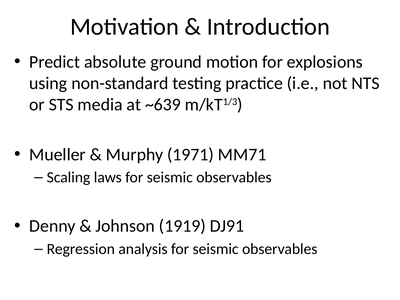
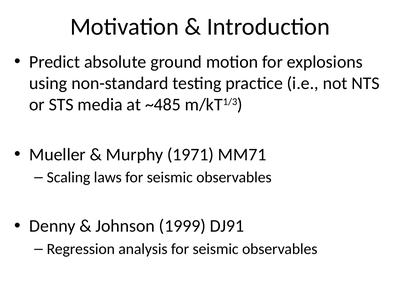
~639: ~639 -> ~485
1919: 1919 -> 1999
